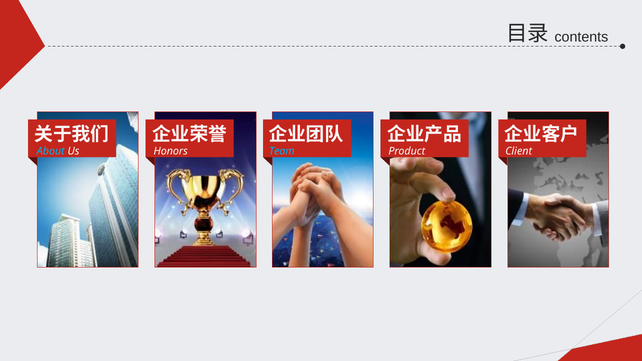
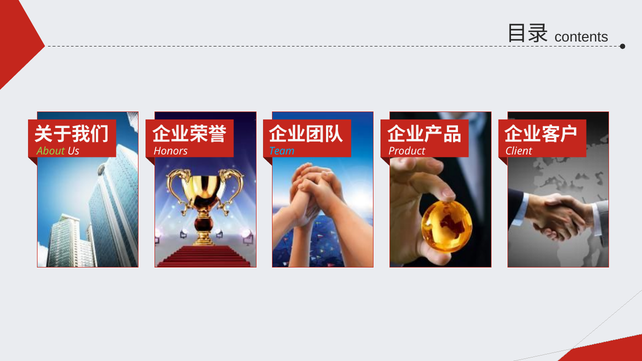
About colour: light blue -> light green
